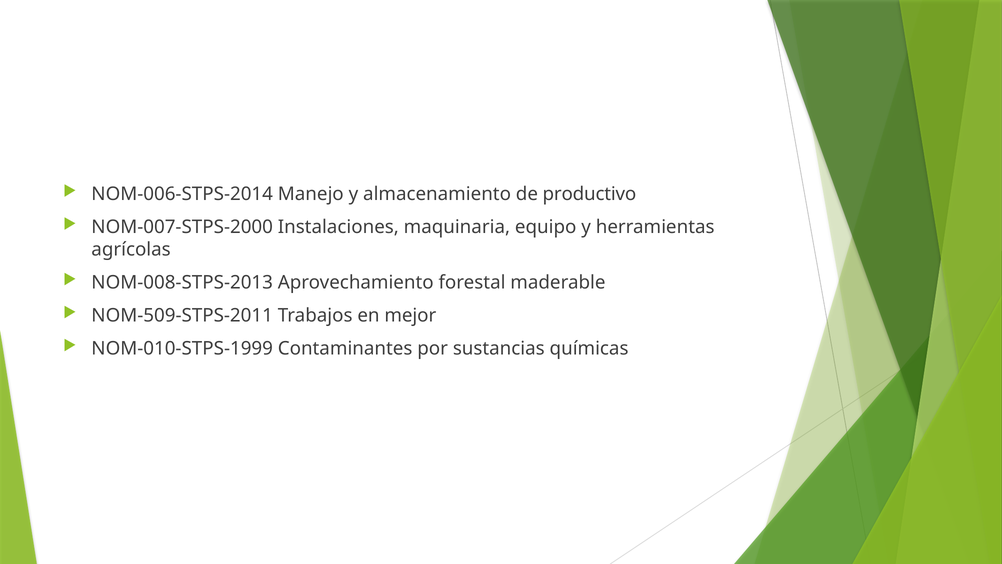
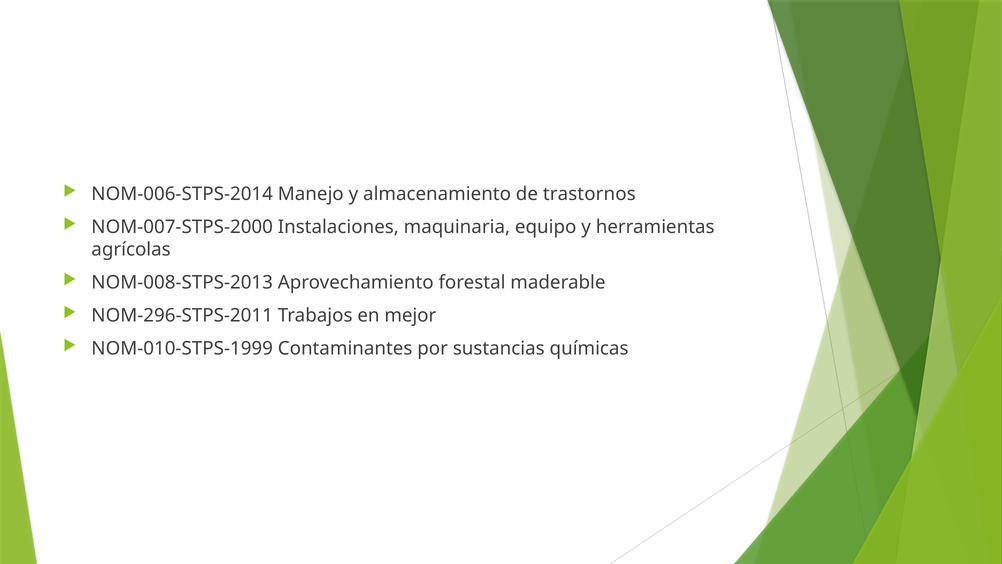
productivo: productivo -> trastornos
NOM-509-STPS-2011: NOM-509-STPS-2011 -> NOM-296-STPS-2011
